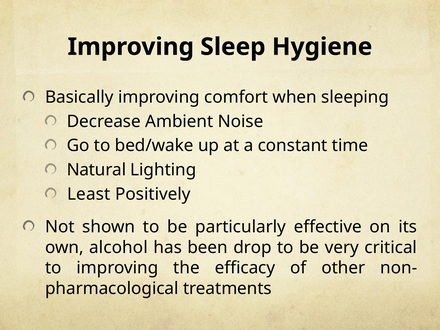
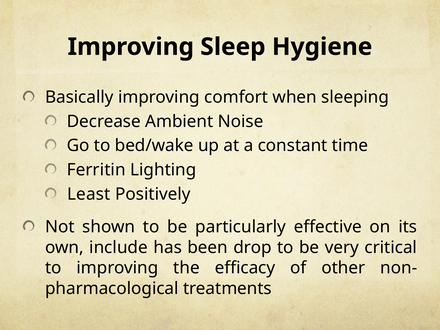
Natural: Natural -> Ferritin
alcohol: alcohol -> include
